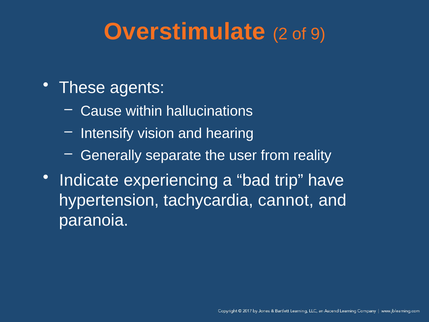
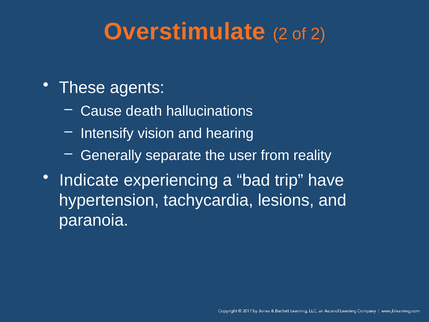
of 9: 9 -> 2
within: within -> death
cannot: cannot -> lesions
